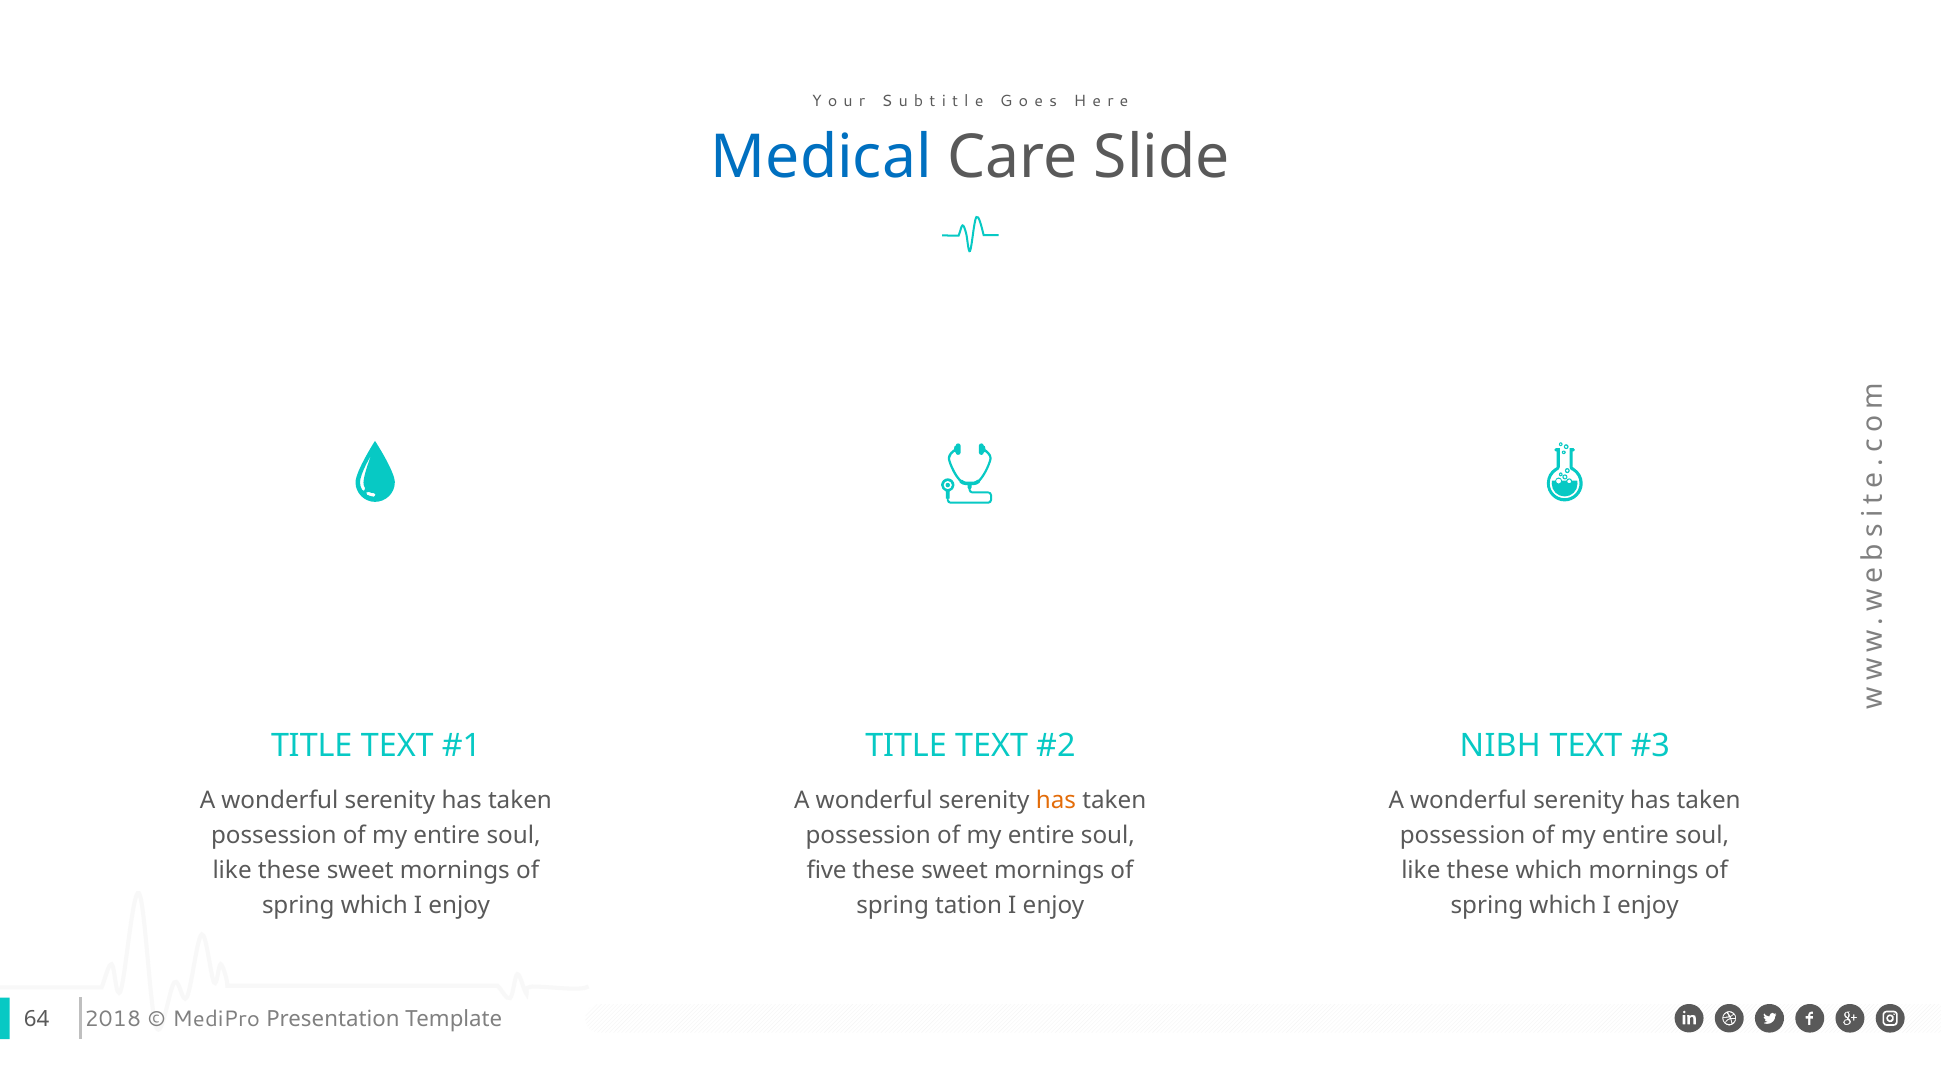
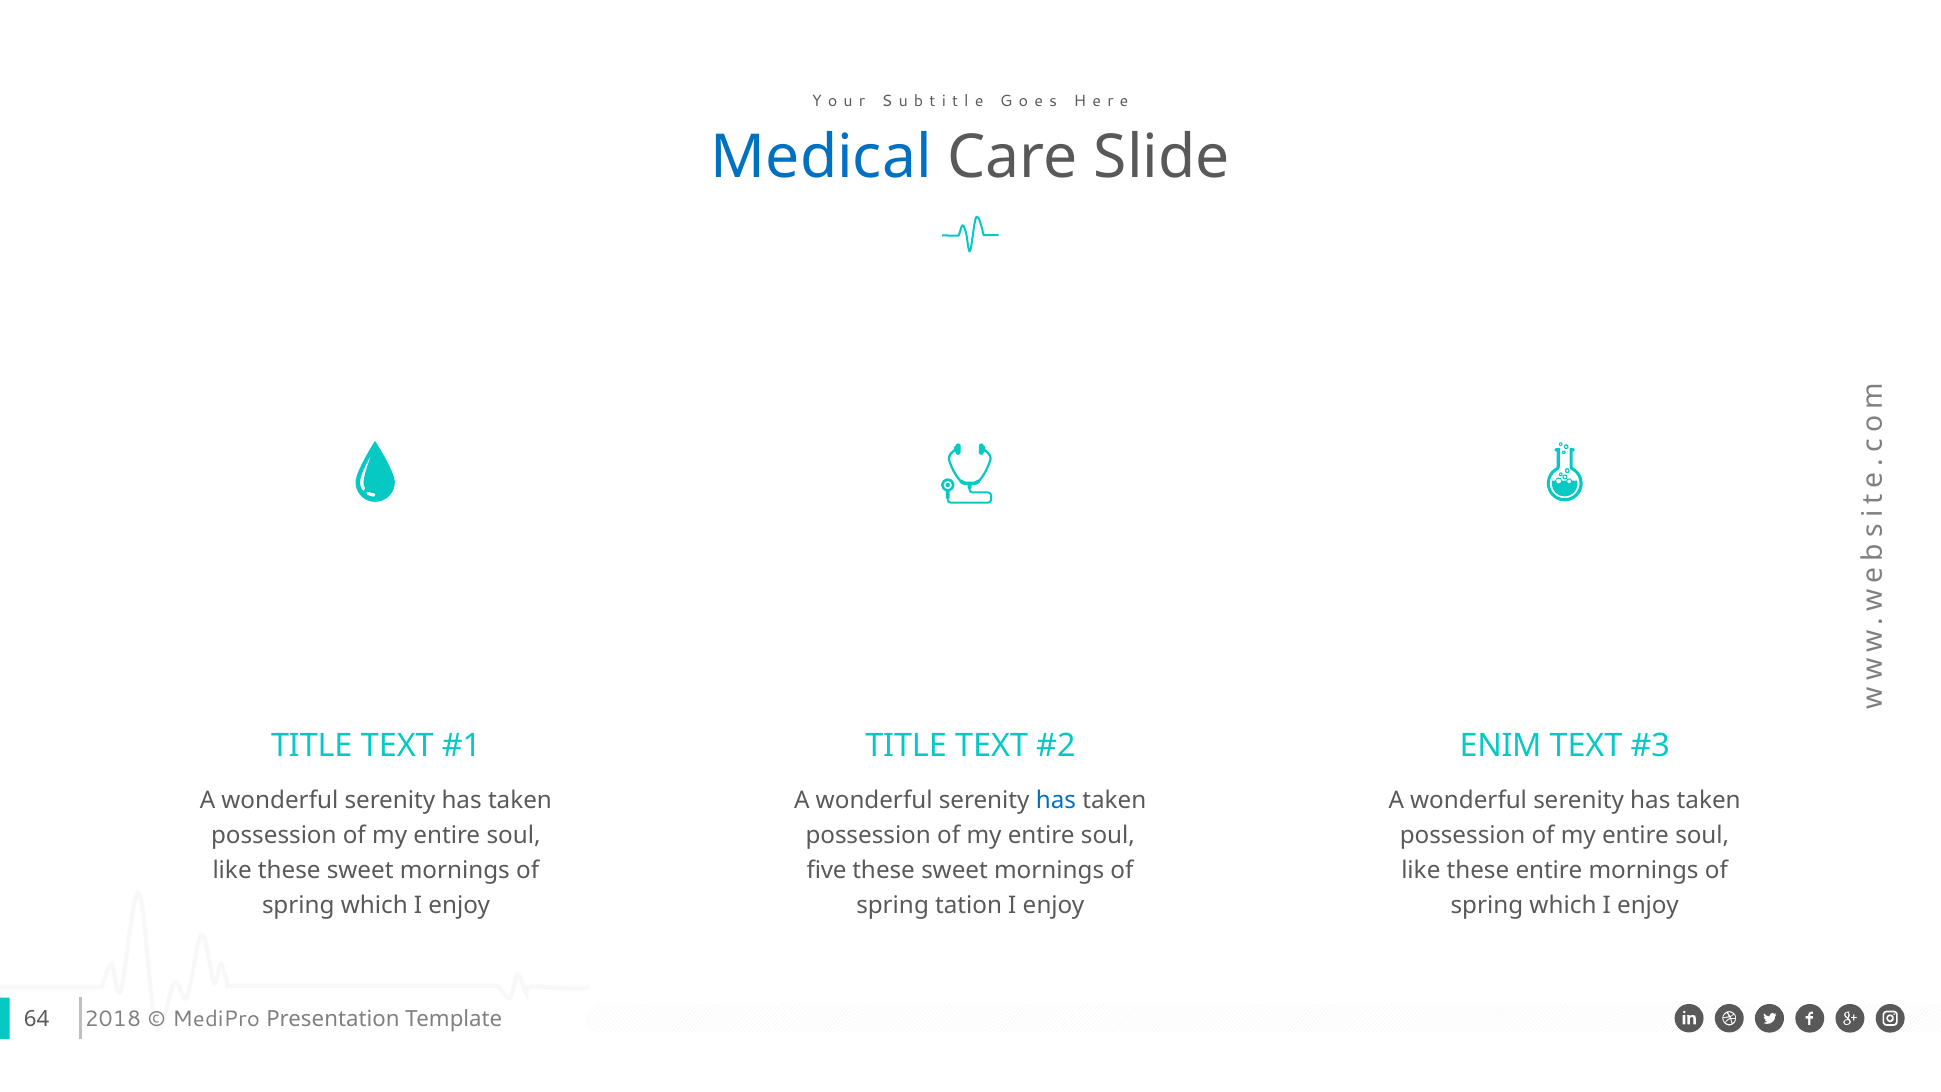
NIBH: NIBH -> ENIM
has at (1056, 800) colour: orange -> blue
these which: which -> entire
